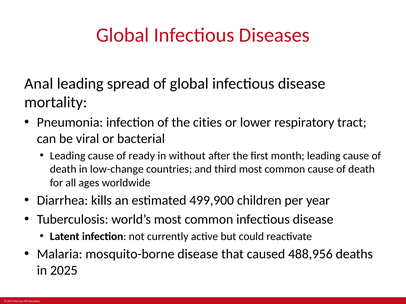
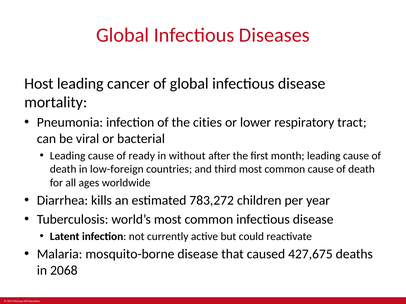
Anal: Anal -> Host
spread: spread -> cancer
low-change: low-change -> low-foreign
499,900: 499,900 -> 783,272
488,956: 488,956 -> 427,675
2025: 2025 -> 2068
